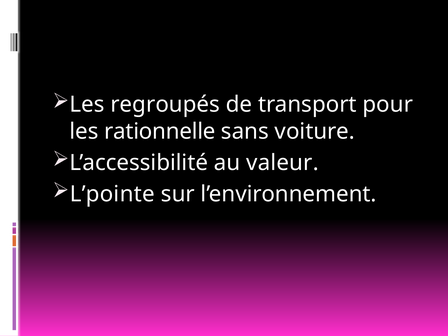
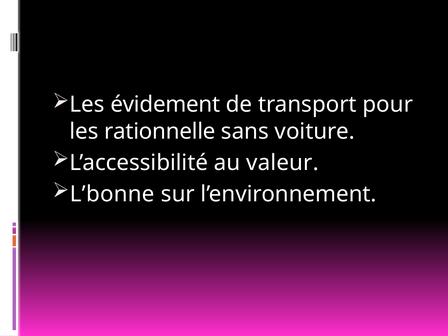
regroupés: regroupés -> évidement
L’pointe: L’pointe -> L’bonne
